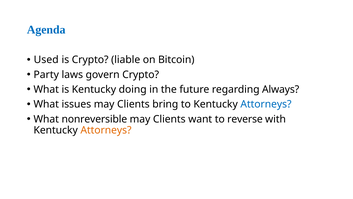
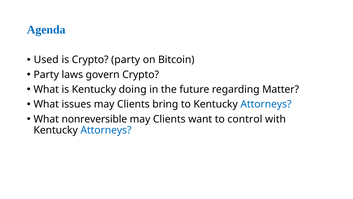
Crypto liable: liable -> party
Always: Always -> Matter
reverse: reverse -> control
Attorneys at (106, 130) colour: orange -> blue
